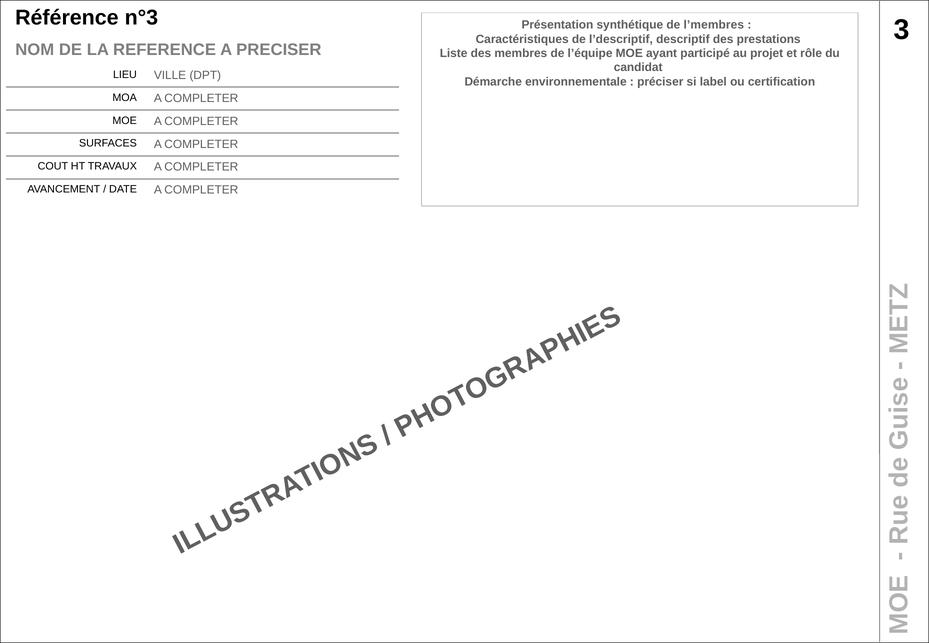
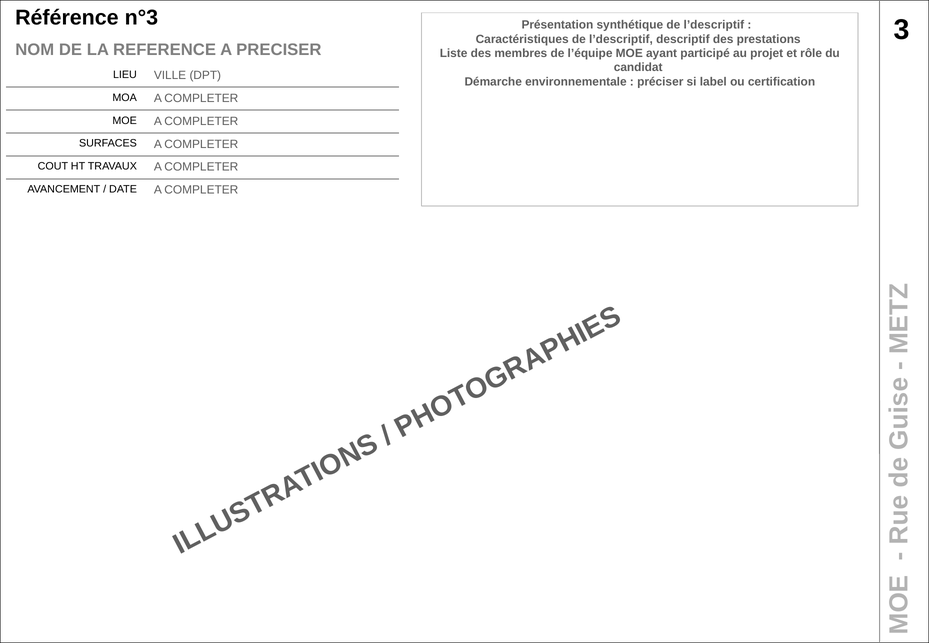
synthétique de l’membres: l’membres -> l’descriptif
